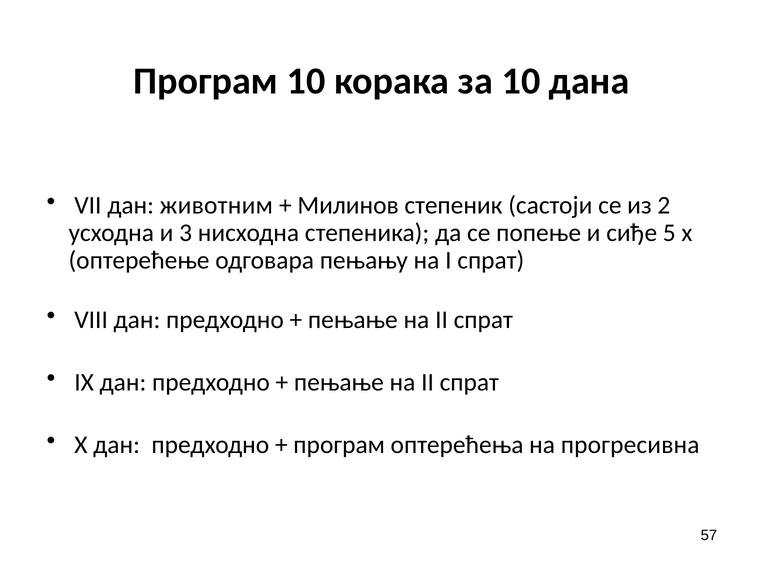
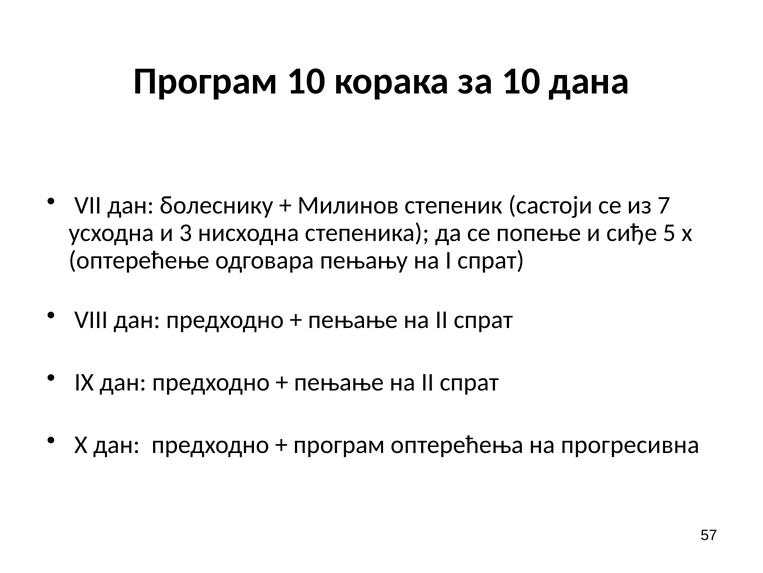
животним: животним -> болеснику
2: 2 -> 7
